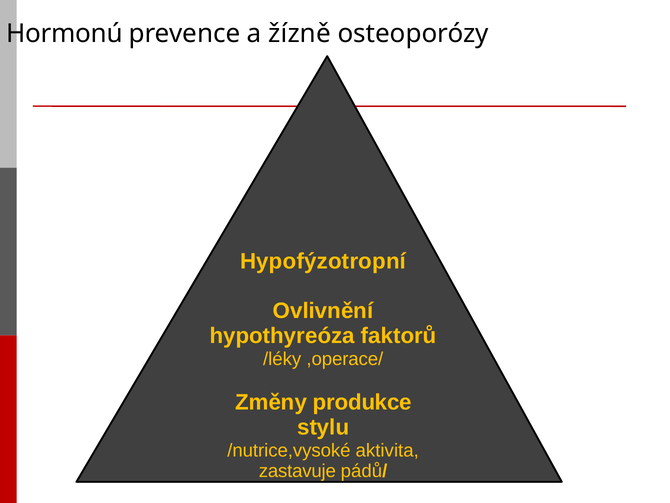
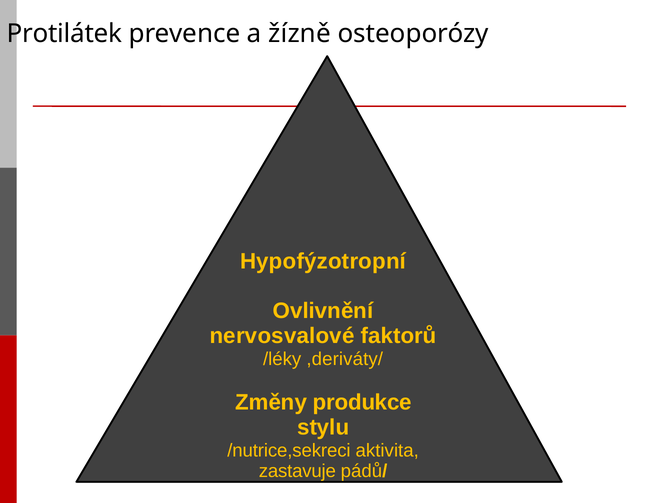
Hormonú: Hormonú -> Protilátek
hypothyreóza: hypothyreóza -> nervosvalové
,operace/: ,operace/ -> ,deriváty/
/nutrice,vysoké: /nutrice,vysoké -> /nutrice,sekreci
